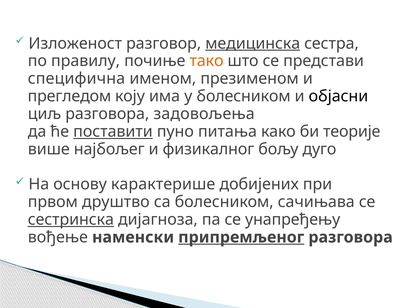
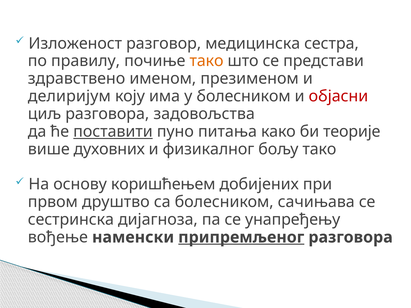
медицинска underline: present -> none
специфична: специфична -> здравствено
прегледом: прегледом -> делиријум
објасни colour: black -> red
задовољења: задовољења -> задовољства
најбољег: најбољег -> духовних
бољу дуго: дуго -> тако
карактерише: карактерише -> коришћењем
сестринска underline: present -> none
